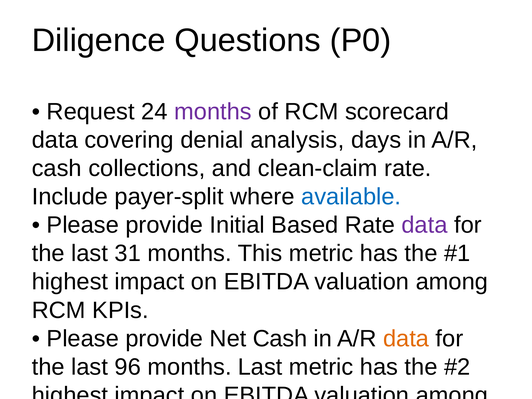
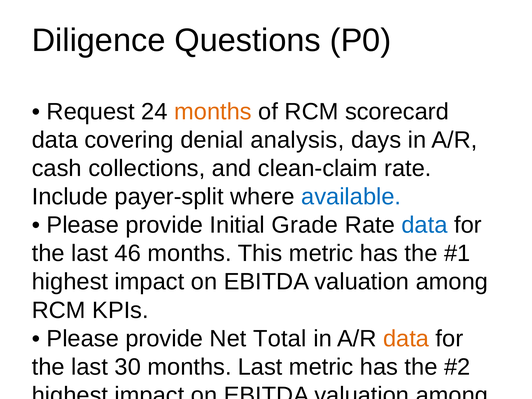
months at (213, 112) colour: purple -> orange
Based: Based -> Grade
data at (425, 225) colour: purple -> blue
31: 31 -> 46
Net Cash: Cash -> Total
96: 96 -> 30
